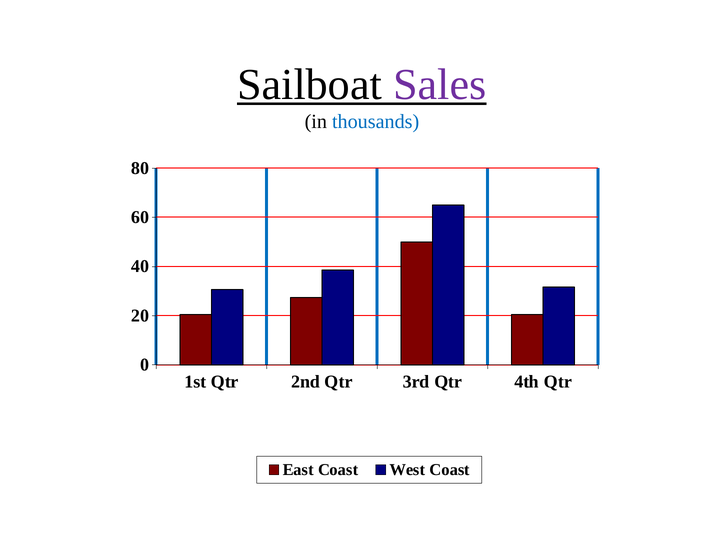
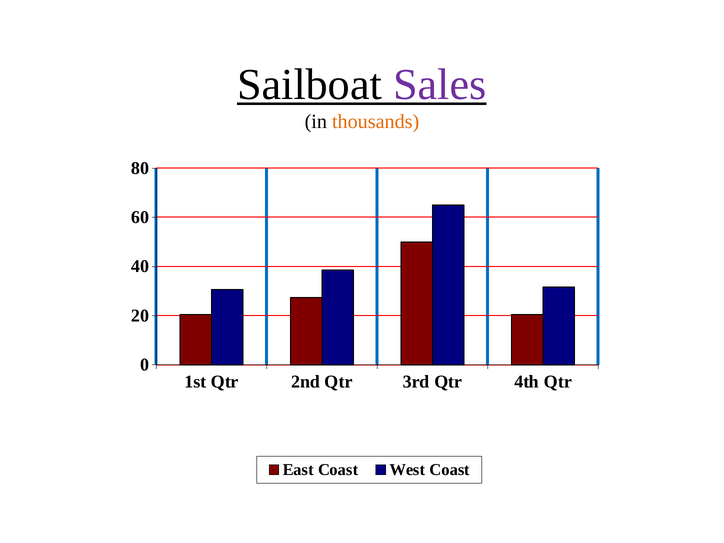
thousands colour: blue -> orange
